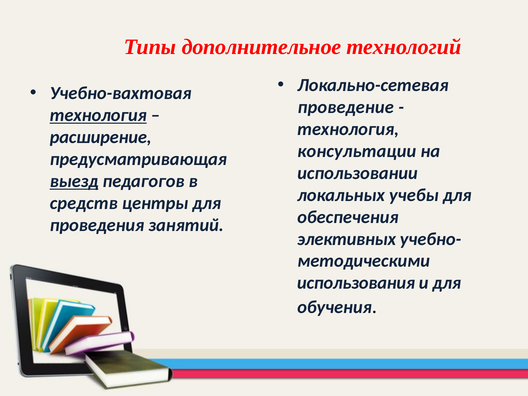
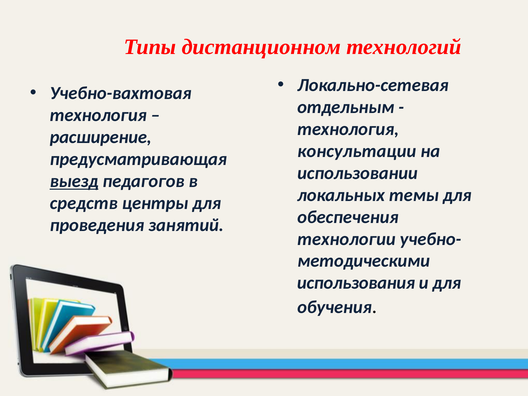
дополнительное: дополнительное -> дистанционном
проведение: проведение -> отдельным
технология at (98, 115) underline: present -> none
учебы: учебы -> темы
элективных: элективных -> технологии
